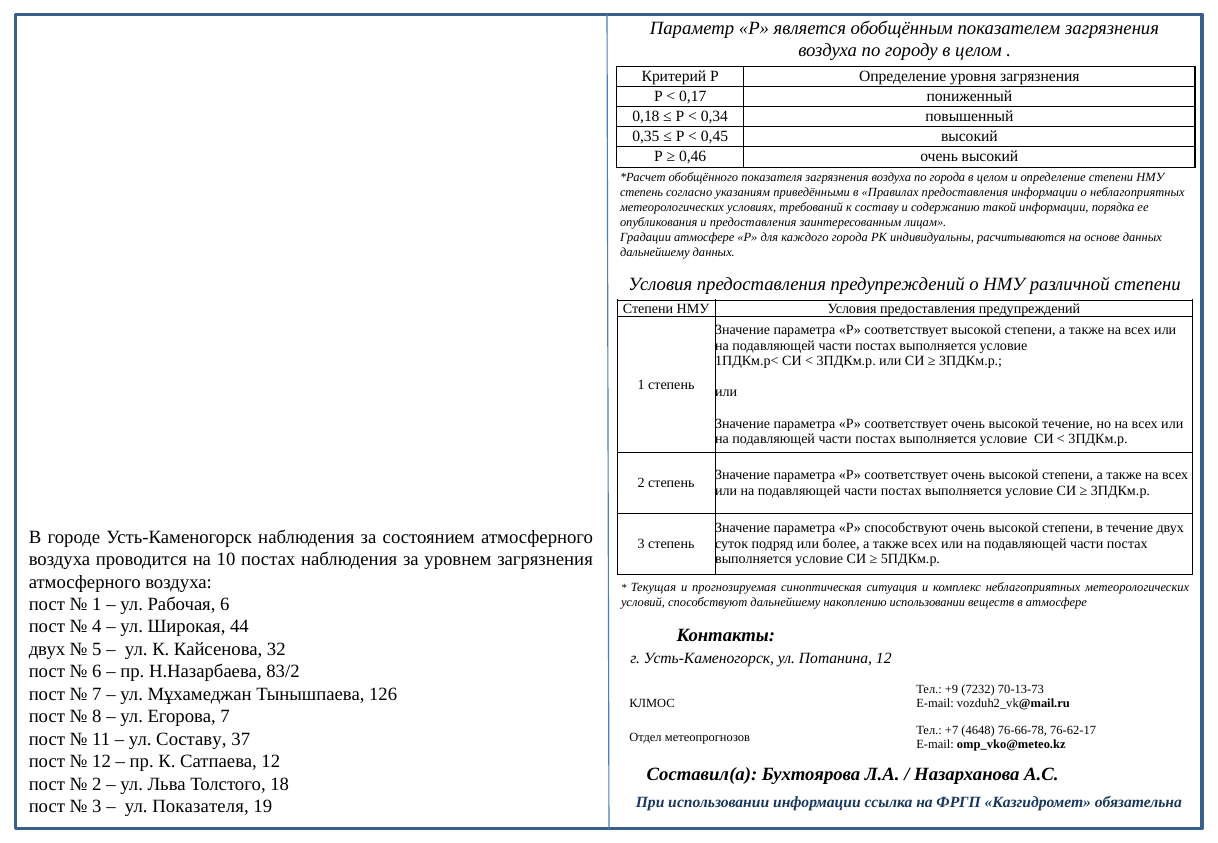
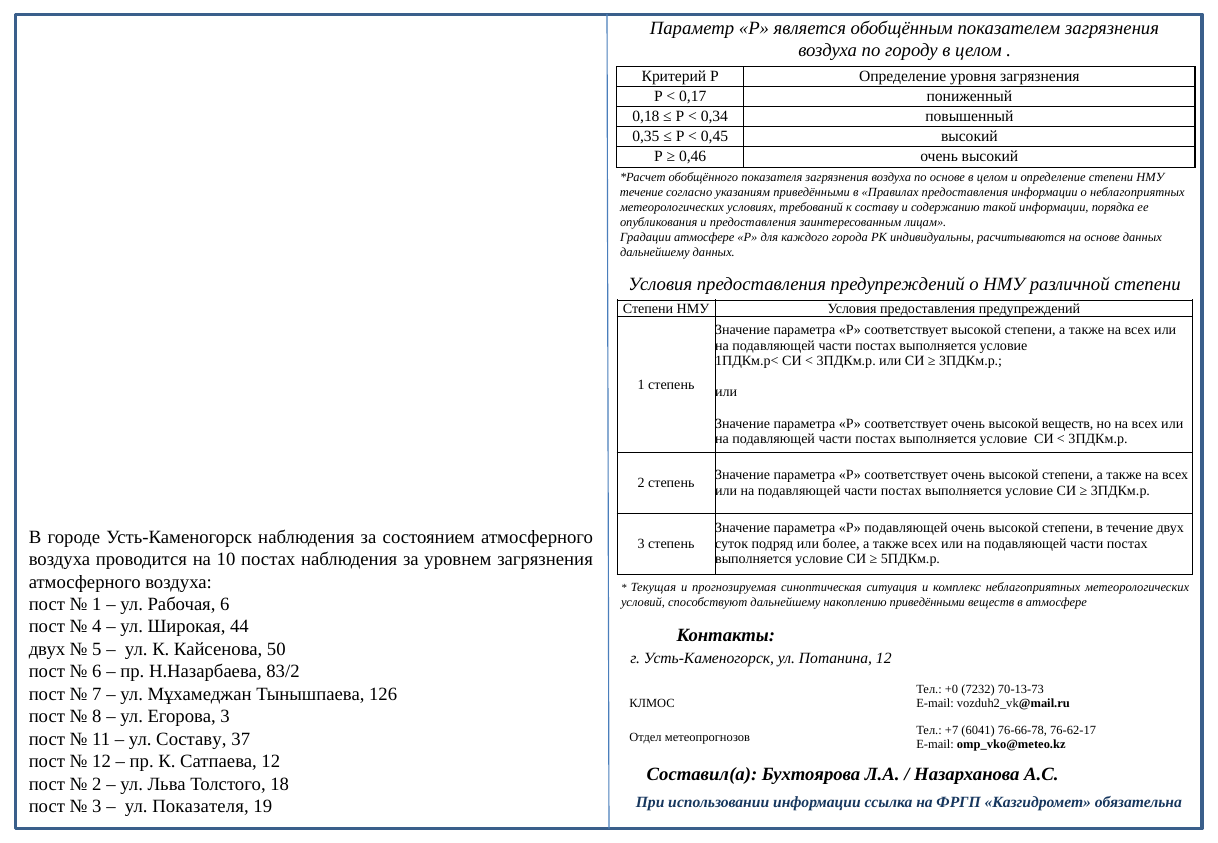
по города: города -> основе
степень at (642, 192): степень -> течение
высокой течение: течение -> веществ
Р способствуют: способствуют -> подавляющей
накоплению использовании: использовании -> приведёнными
32: 32 -> 50
+9: +9 -> +0
Егорова 7: 7 -> 3
4648: 4648 -> 6041
